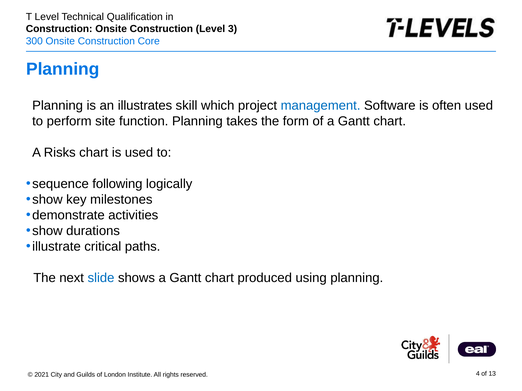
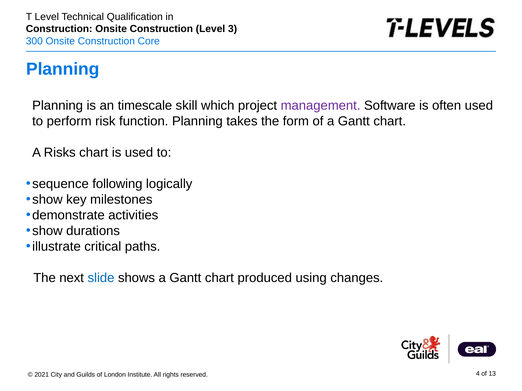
illustrates: illustrates -> timescale
management colour: blue -> purple
site: site -> risk
using planning: planning -> changes
